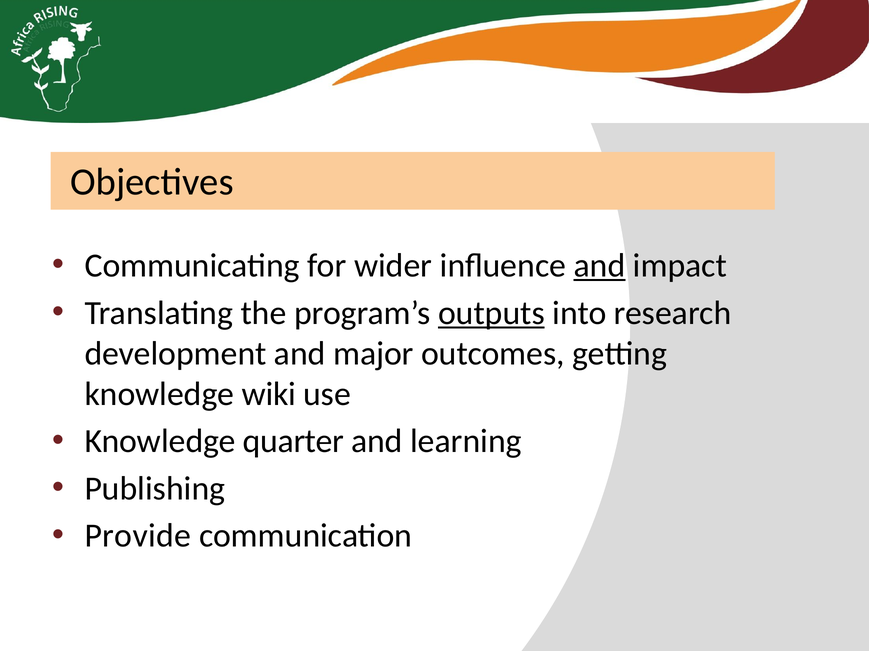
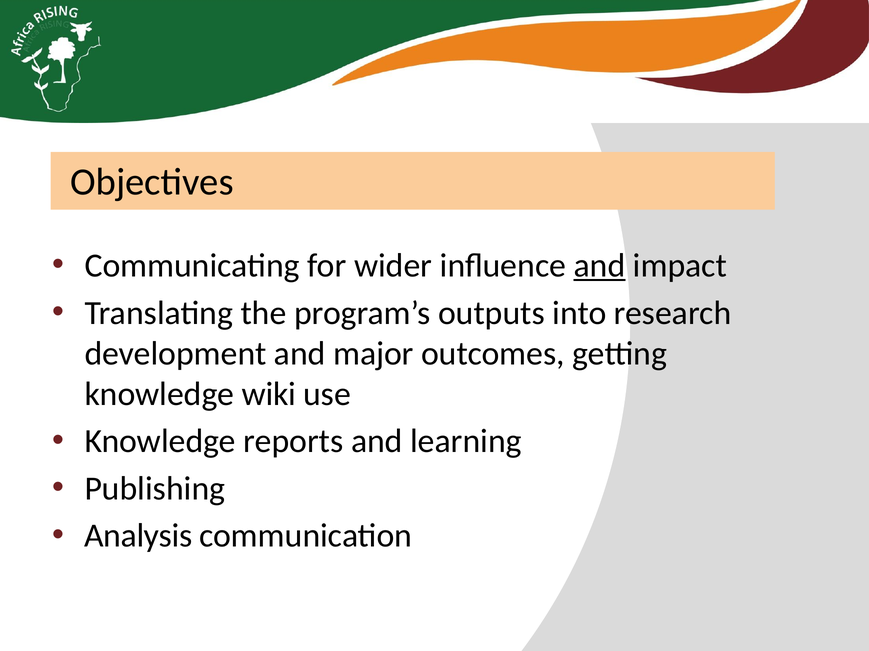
outputs underline: present -> none
quarter: quarter -> reports
Provide: Provide -> Analysis
